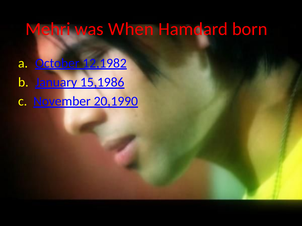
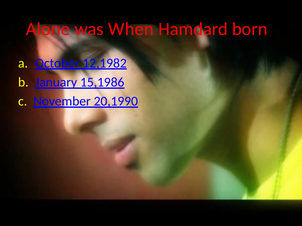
Mehri: Mehri -> Alone
